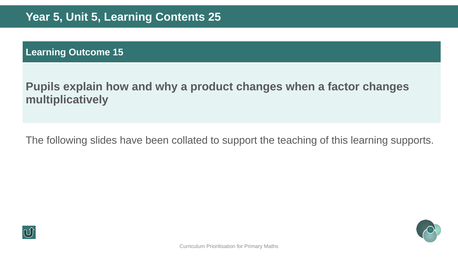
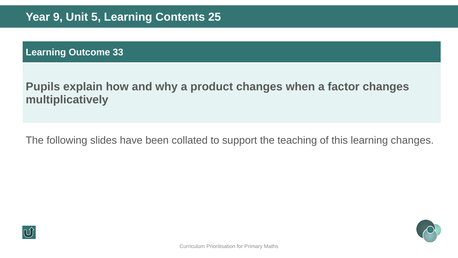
Year 5: 5 -> 9
15: 15 -> 33
learning supports: supports -> changes
